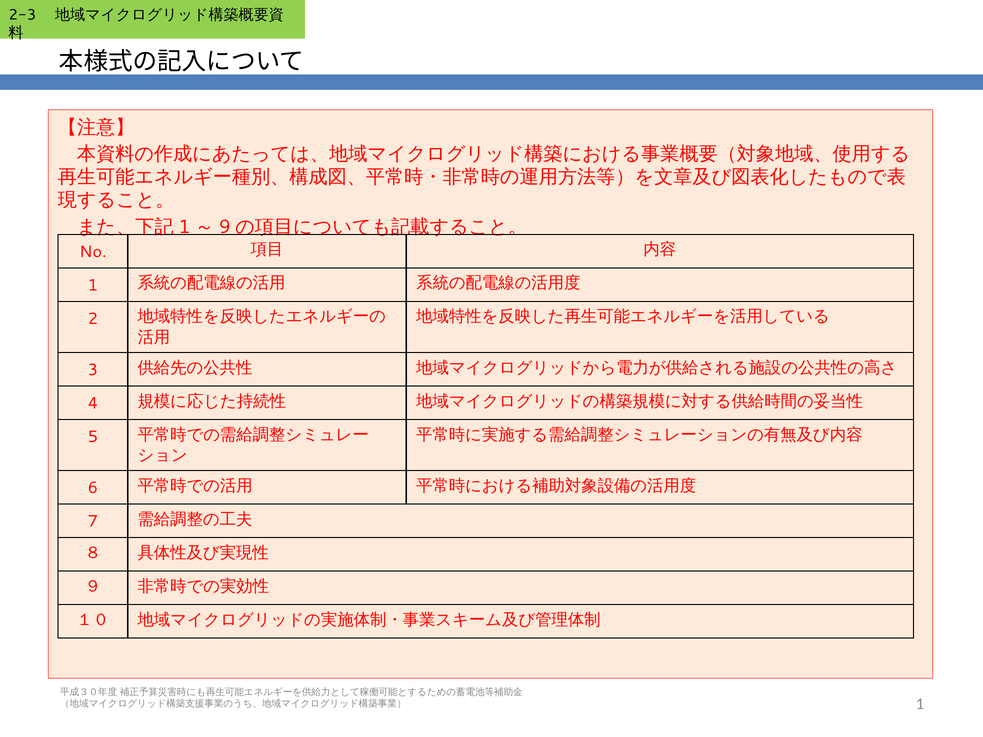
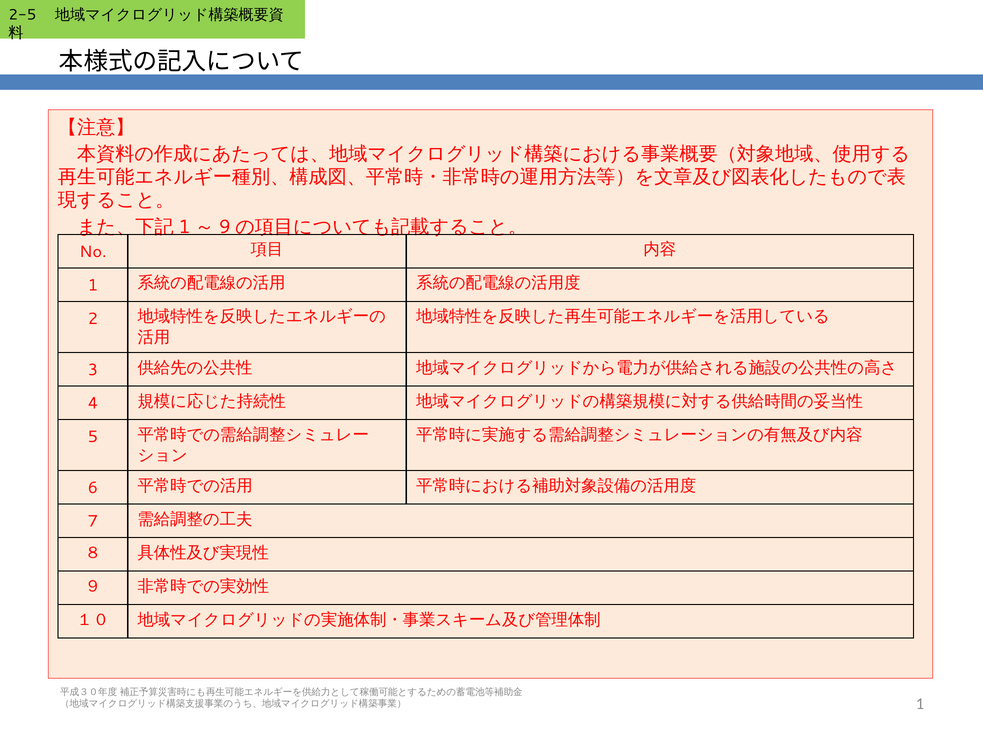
2-3: 2-3 -> 2-5
